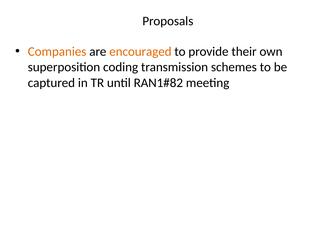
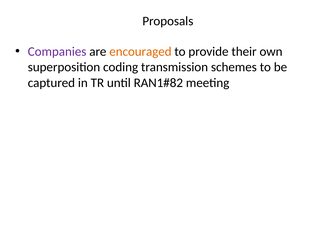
Companies colour: orange -> purple
